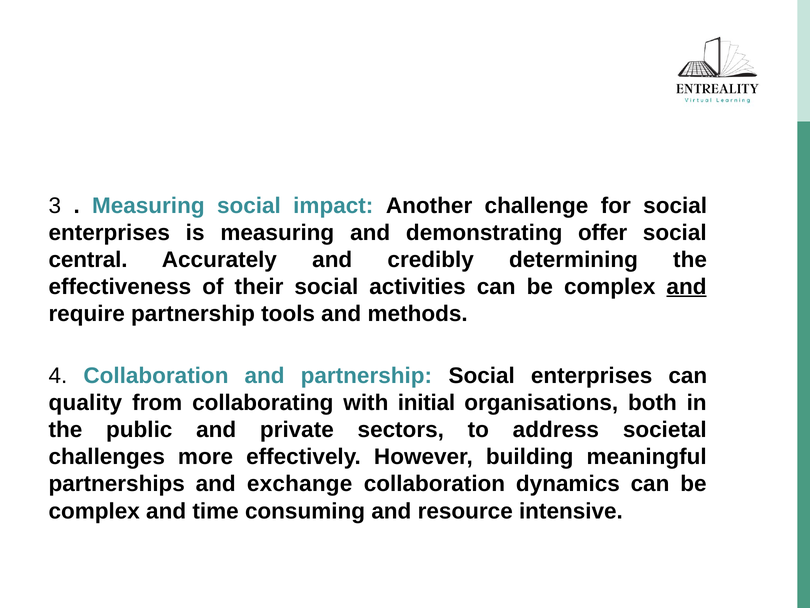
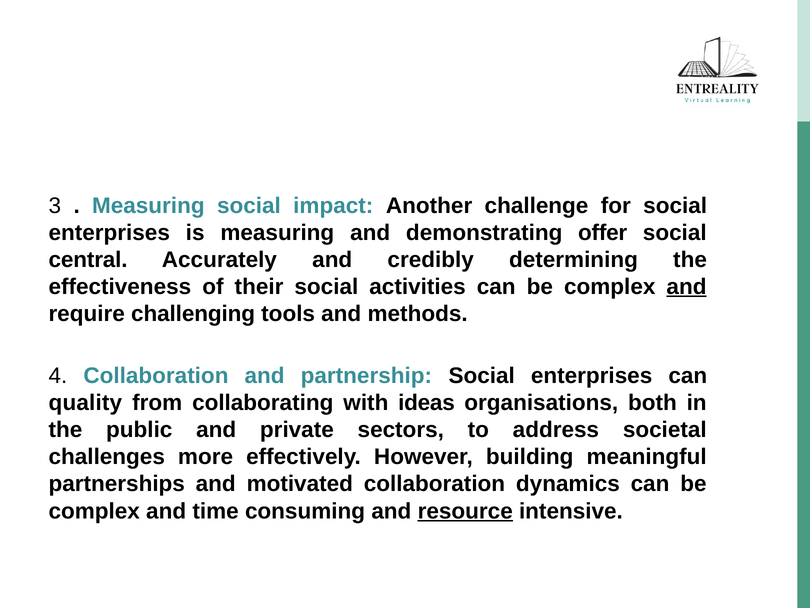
require partnership: partnership -> challenging
initial: initial -> ideas
exchange: exchange -> motivated
resource underline: none -> present
